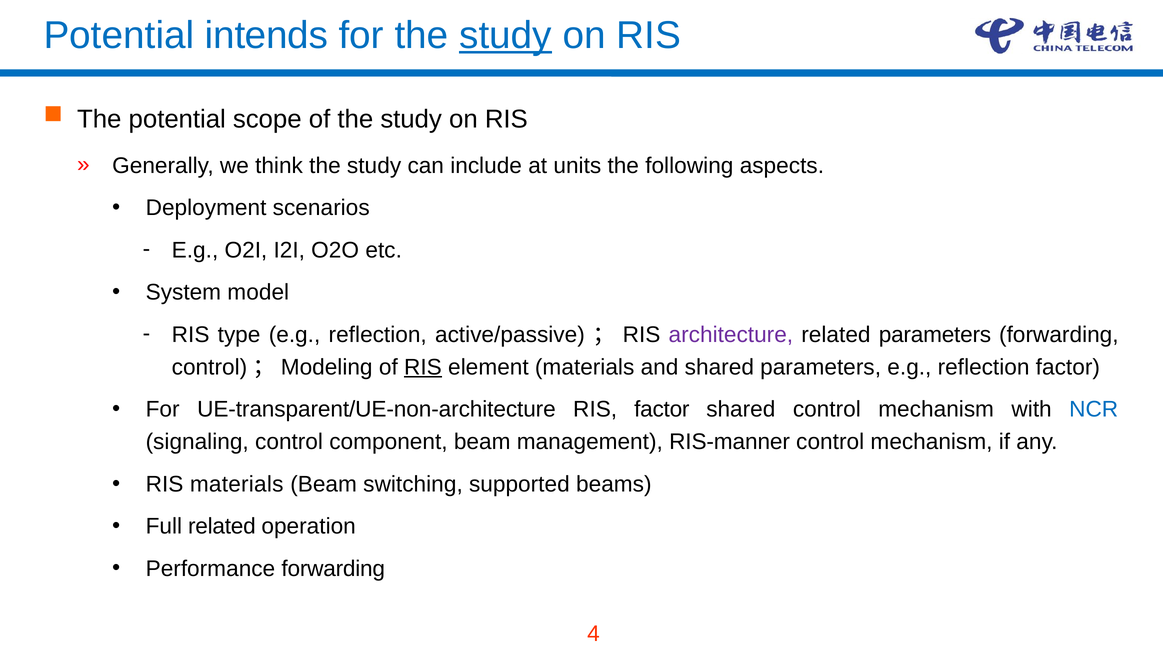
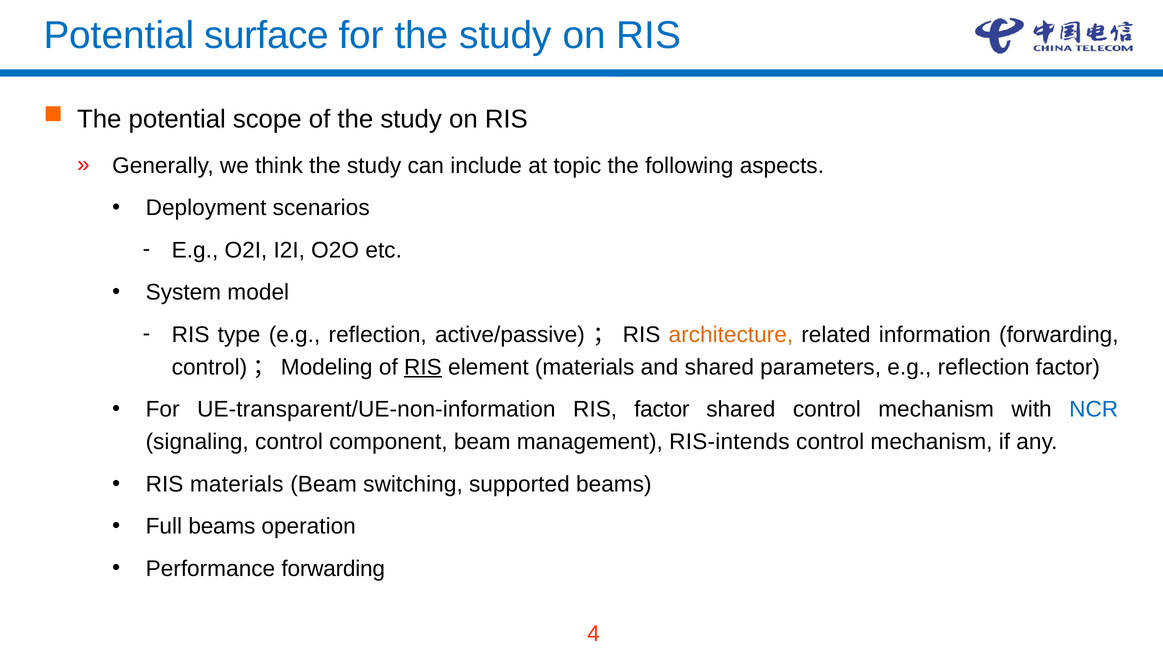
intends: intends -> surface
study at (505, 36) underline: present -> none
units: units -> topic
architecture colour: purple -> orange
related parameters: parameters -> information
UE-transparent/UE-non-architecture: UE-transparent/UE-non-architecture -> UE-transparent/UE-non-information
RIS-manner: RIS-manner -> RIS-intends
Full related: related -> beams
